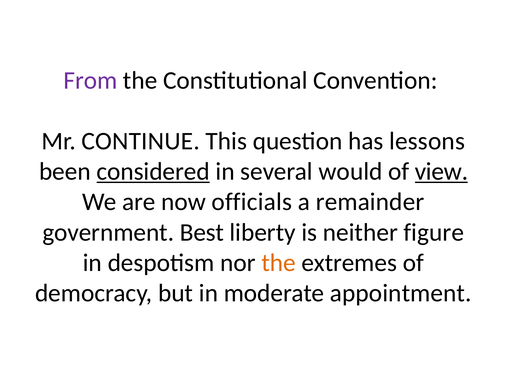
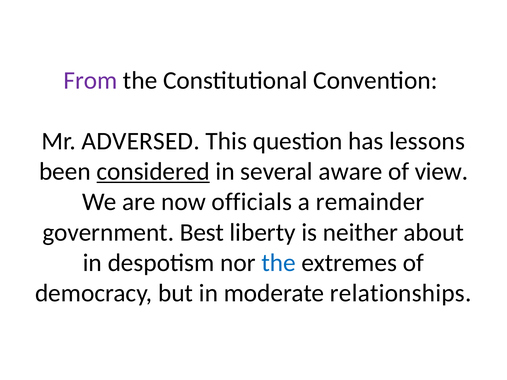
CONTINUE: CONTINUE -> ADVERSED
would: would -> aware
view underline: present -> none
figure: figure -> about
the at (279, 263) colour: orange -> blue
appointment: appointment -> relationships
